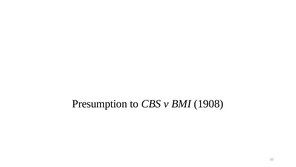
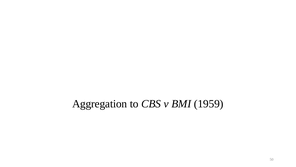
Presumption: Presumption -> Aggregation
1908: 1908 -> 1959
